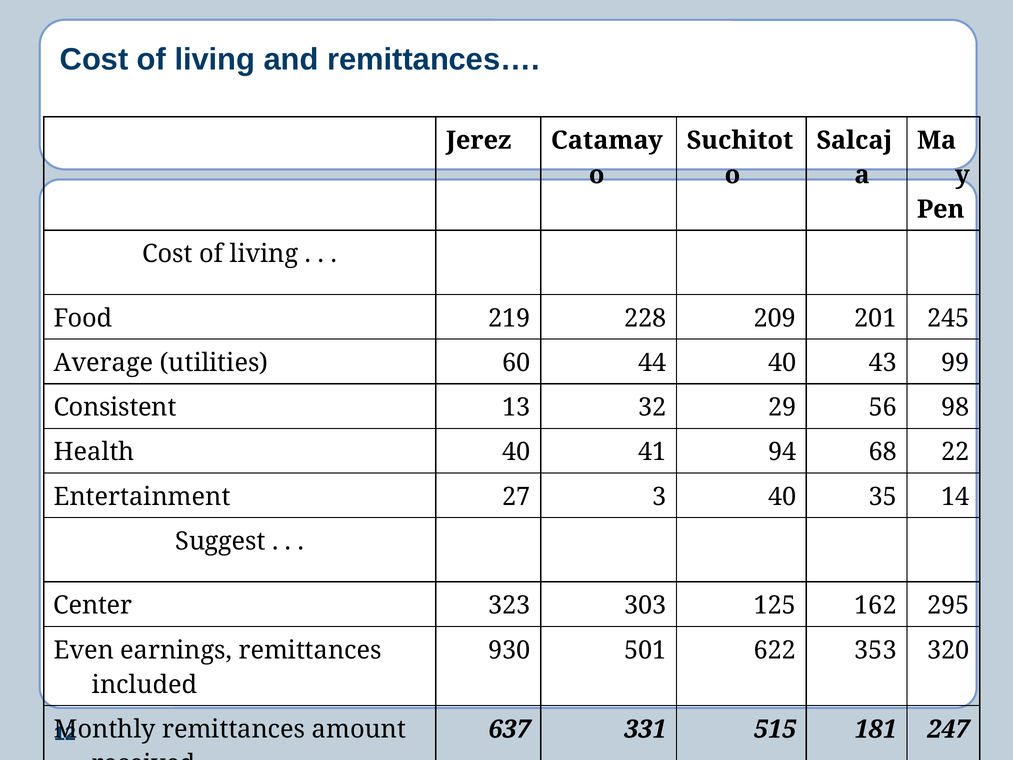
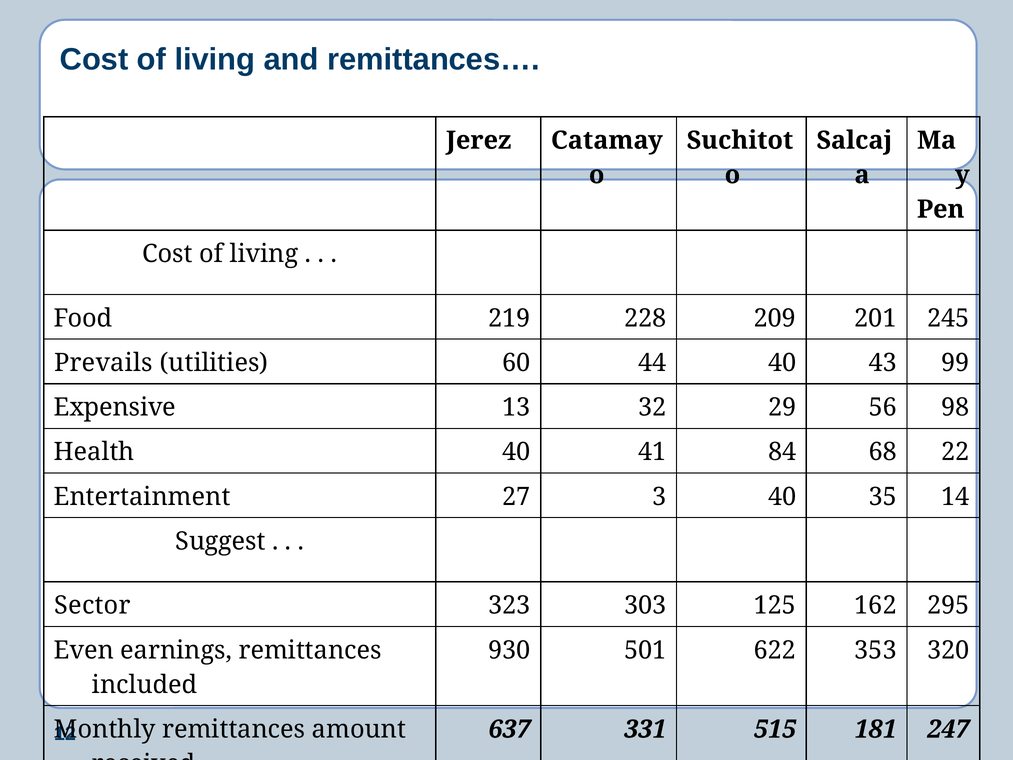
Average: Average -> Prevails
Consistent: Consistent -> Expensive
94: 94 -> 84
Center: Center -> Sector
